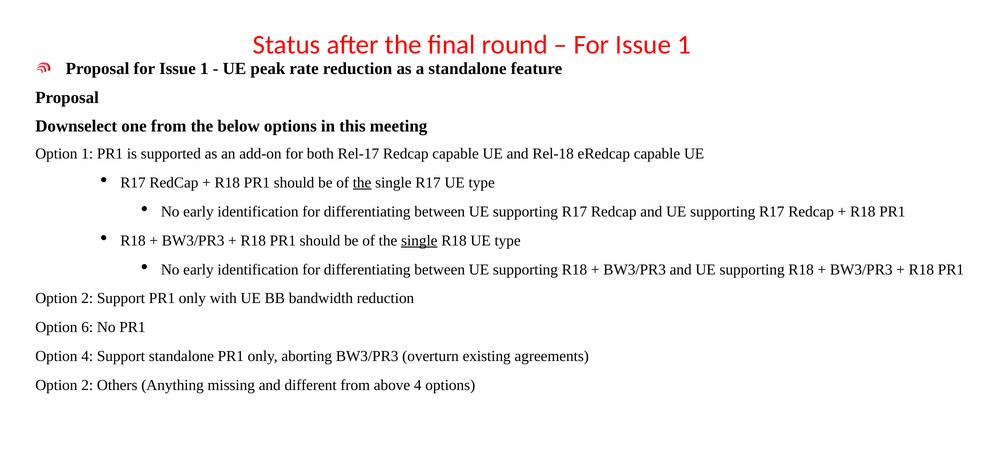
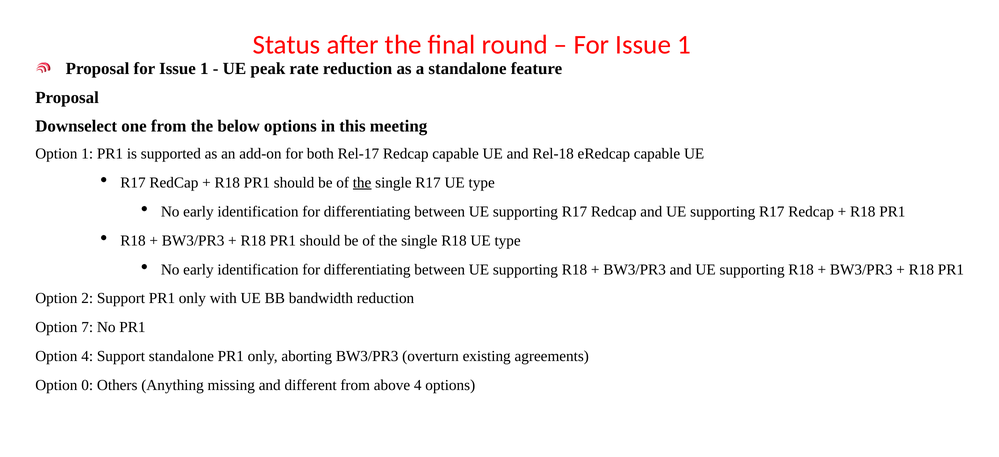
single at (419, 240) underline: present -> none
6: 6 -> 7
2 at (87, 385): 2 -> 0
